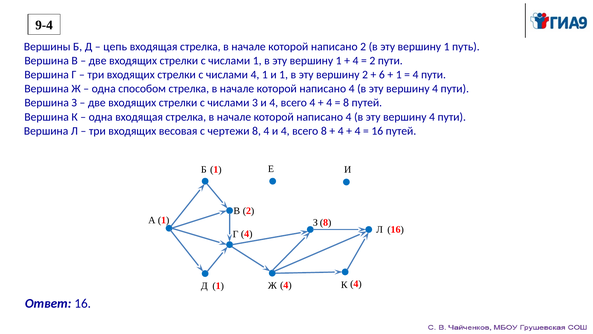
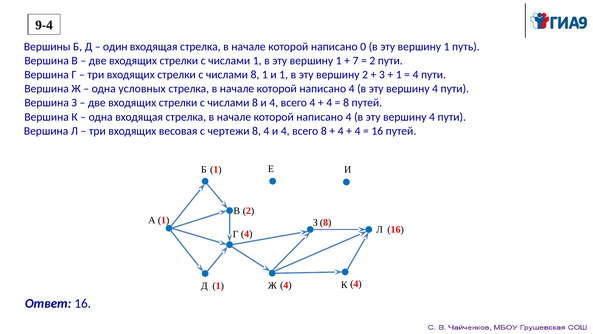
цепь: цепь -> один
написано 2: 2 -> 0
4 at (356, 61): 4 -> 7
4 at (255, 75): 4 -> 8
6: 6 -> 3
способом: способом -> условных
3 at (255, 103): 3 -> 8
